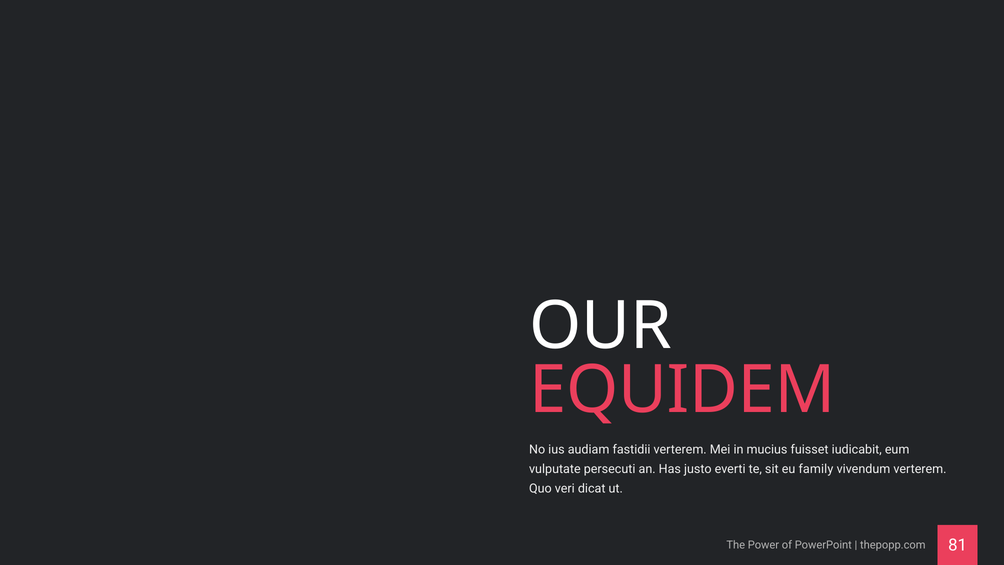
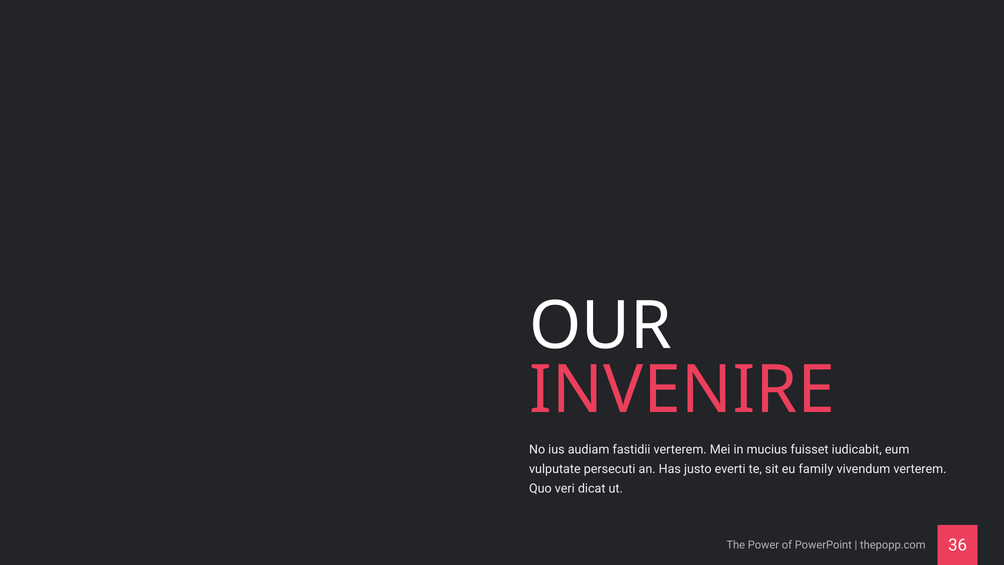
EQUIDEM: EQUIDEM -> INVENIRE
81: 81 -> 36
